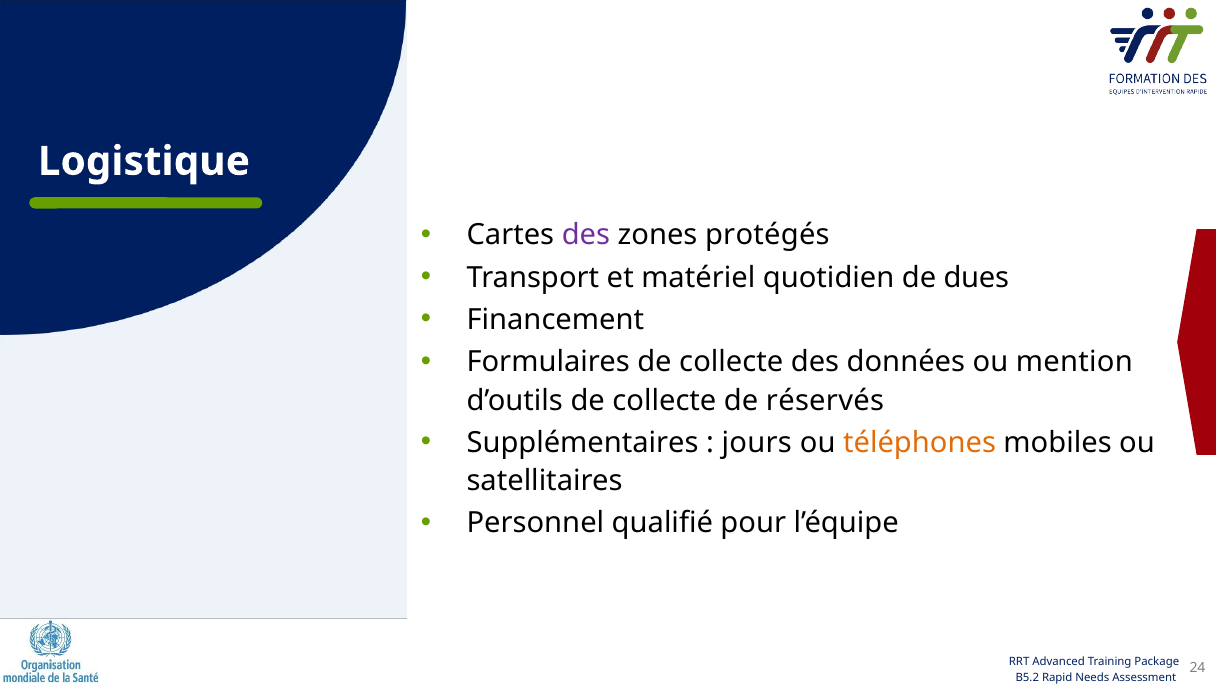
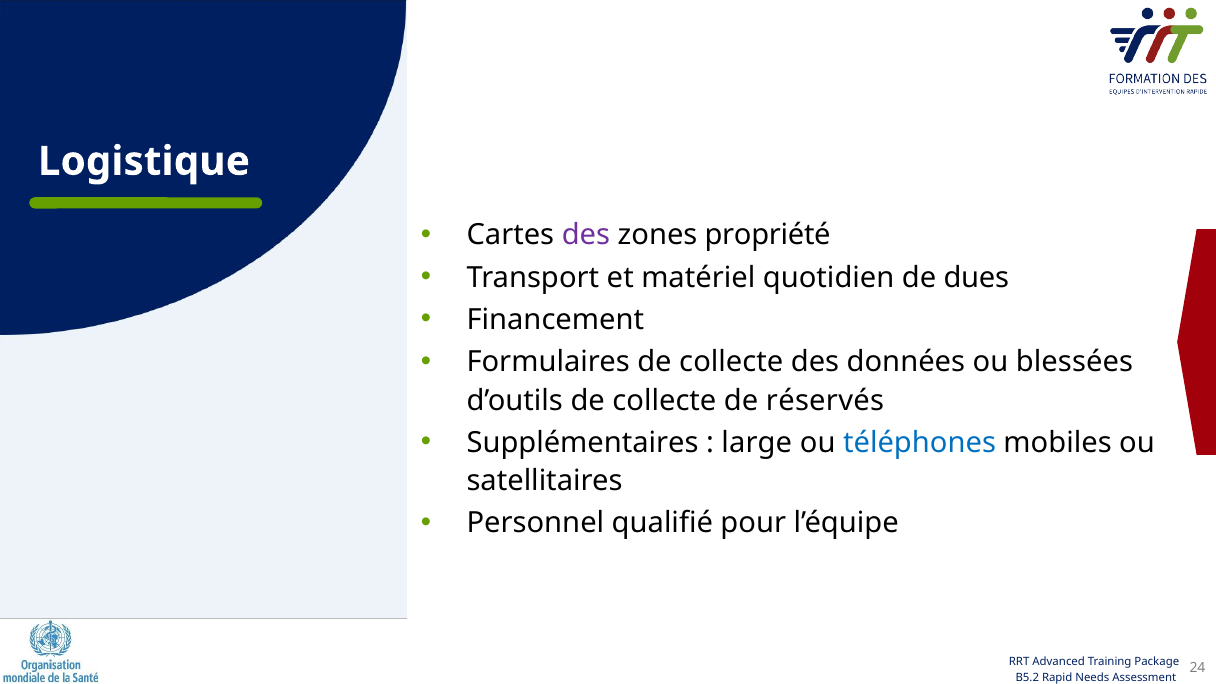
protégés: protégés -> propriété
mention: mention -> blessées
jours: jours -> large
téléphones colour: orange -> blue
